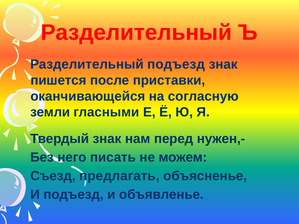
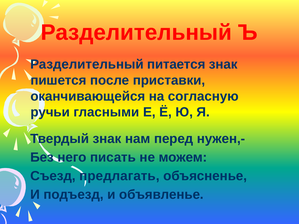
Разделительный подъезд: подъезд -> питается
земли: земли -> ручьи
